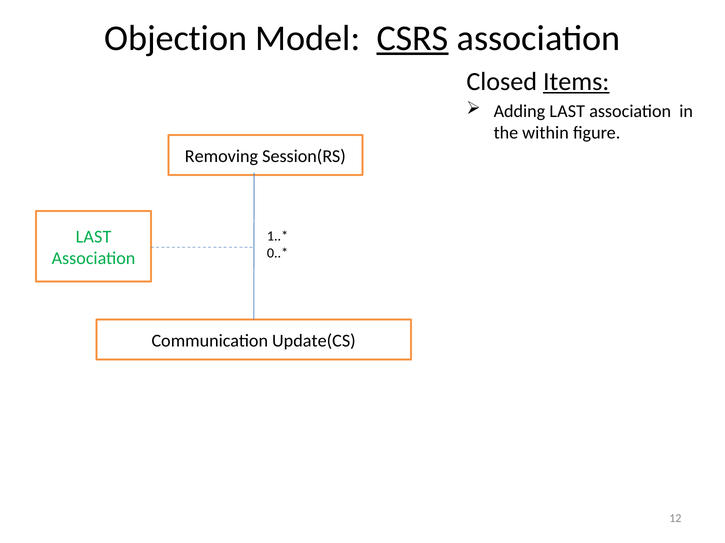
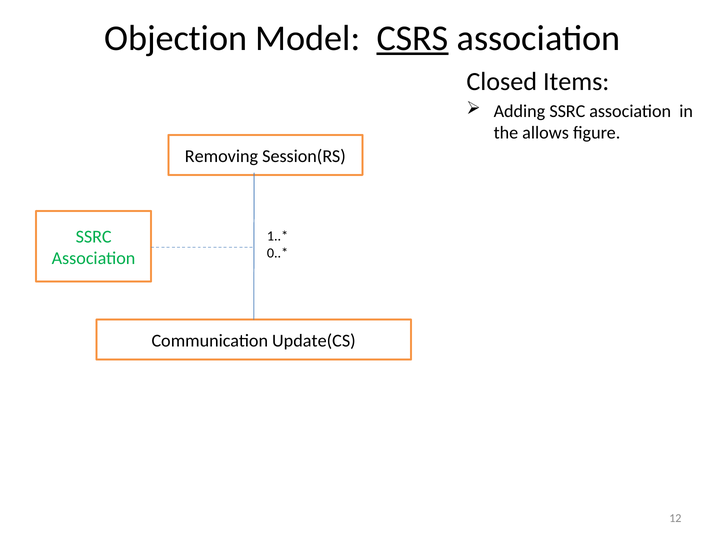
Items underline: present -> none
Adding LAST: LAST -> SSRC
within: within -> allows
LAST at (94, 237): LAST -> SSRC
